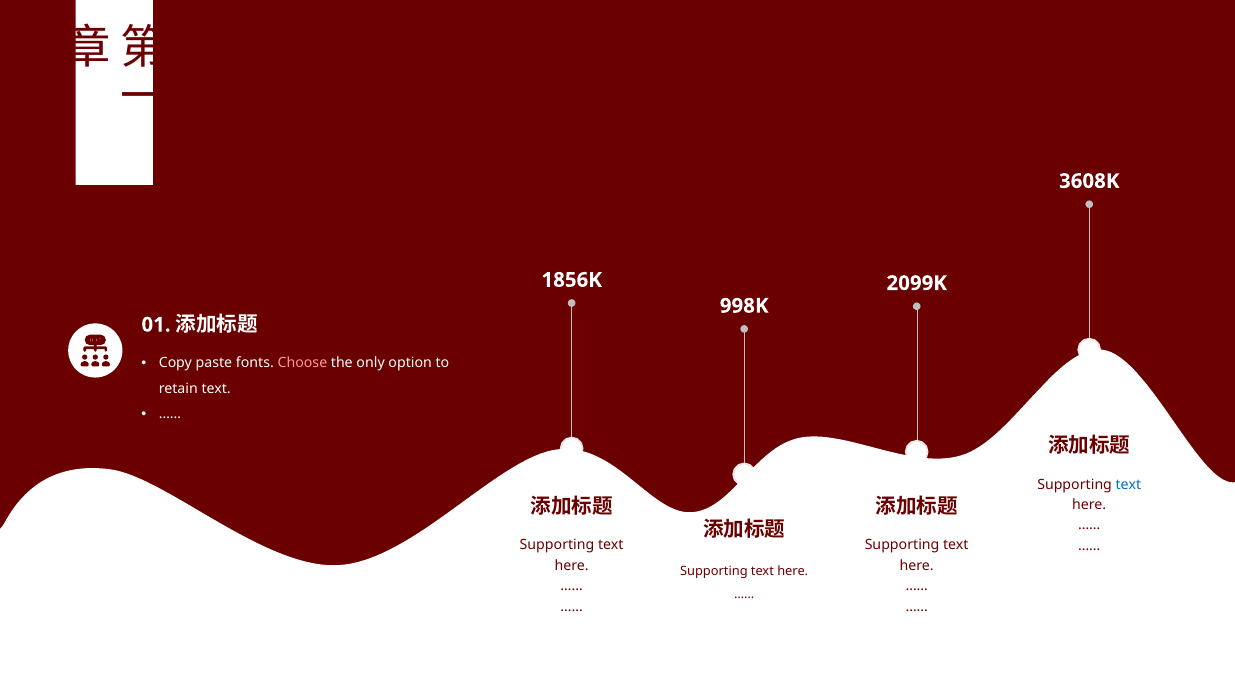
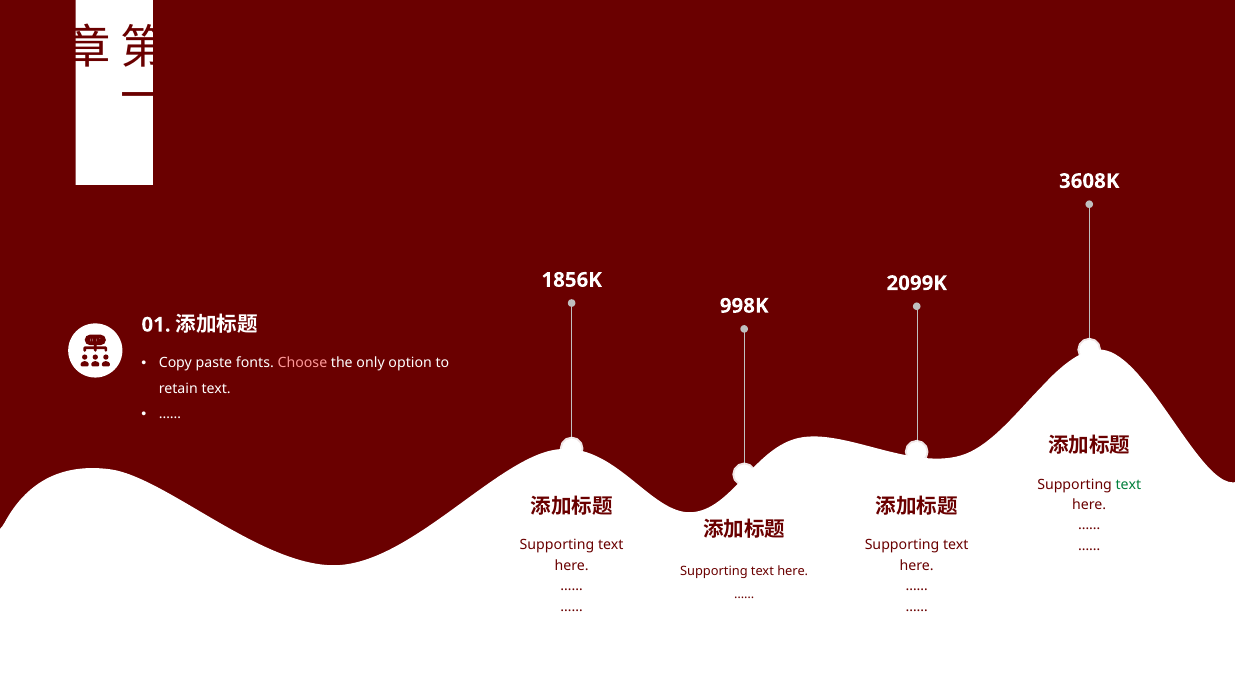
text at (1128, 485) colour: blue -> green
